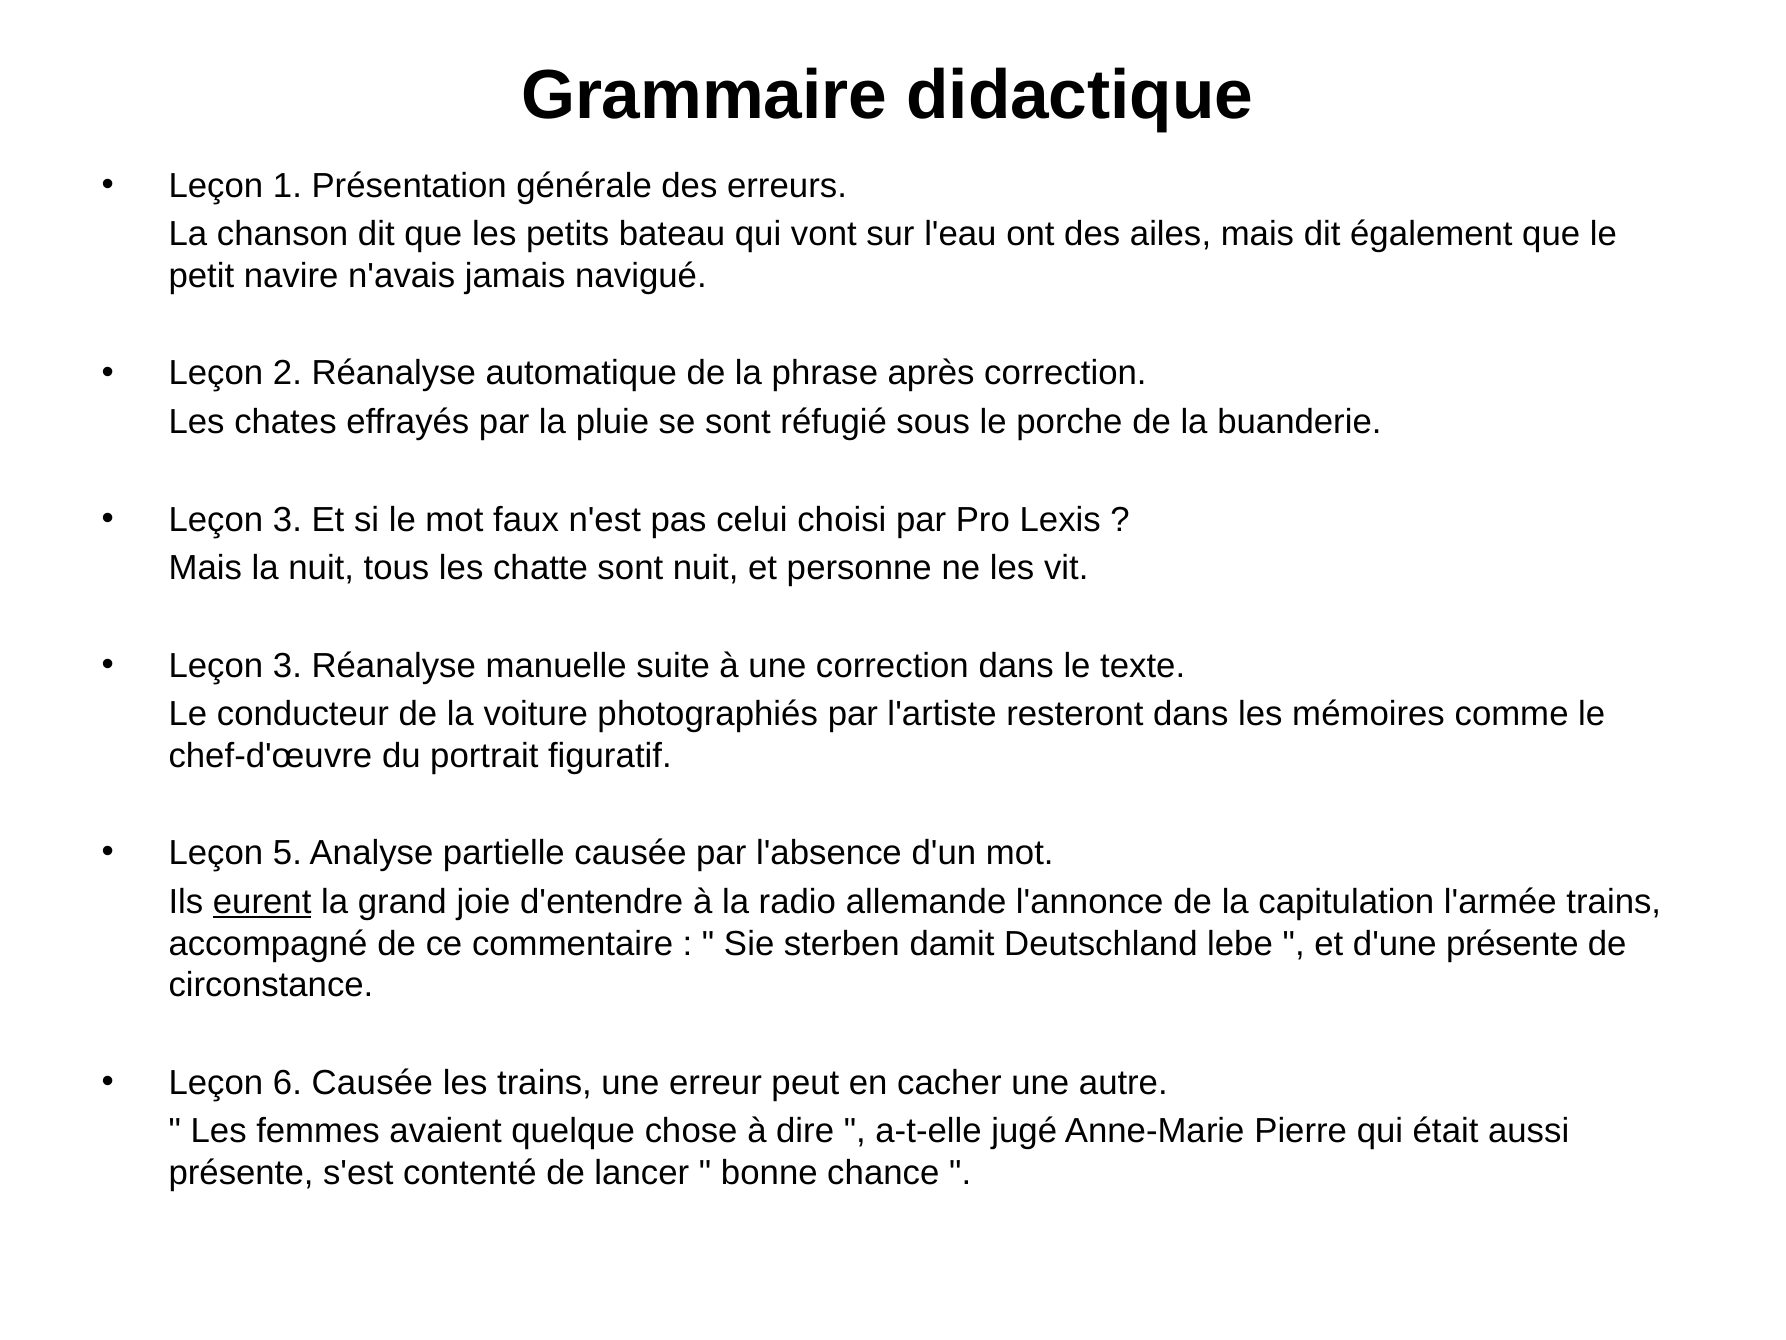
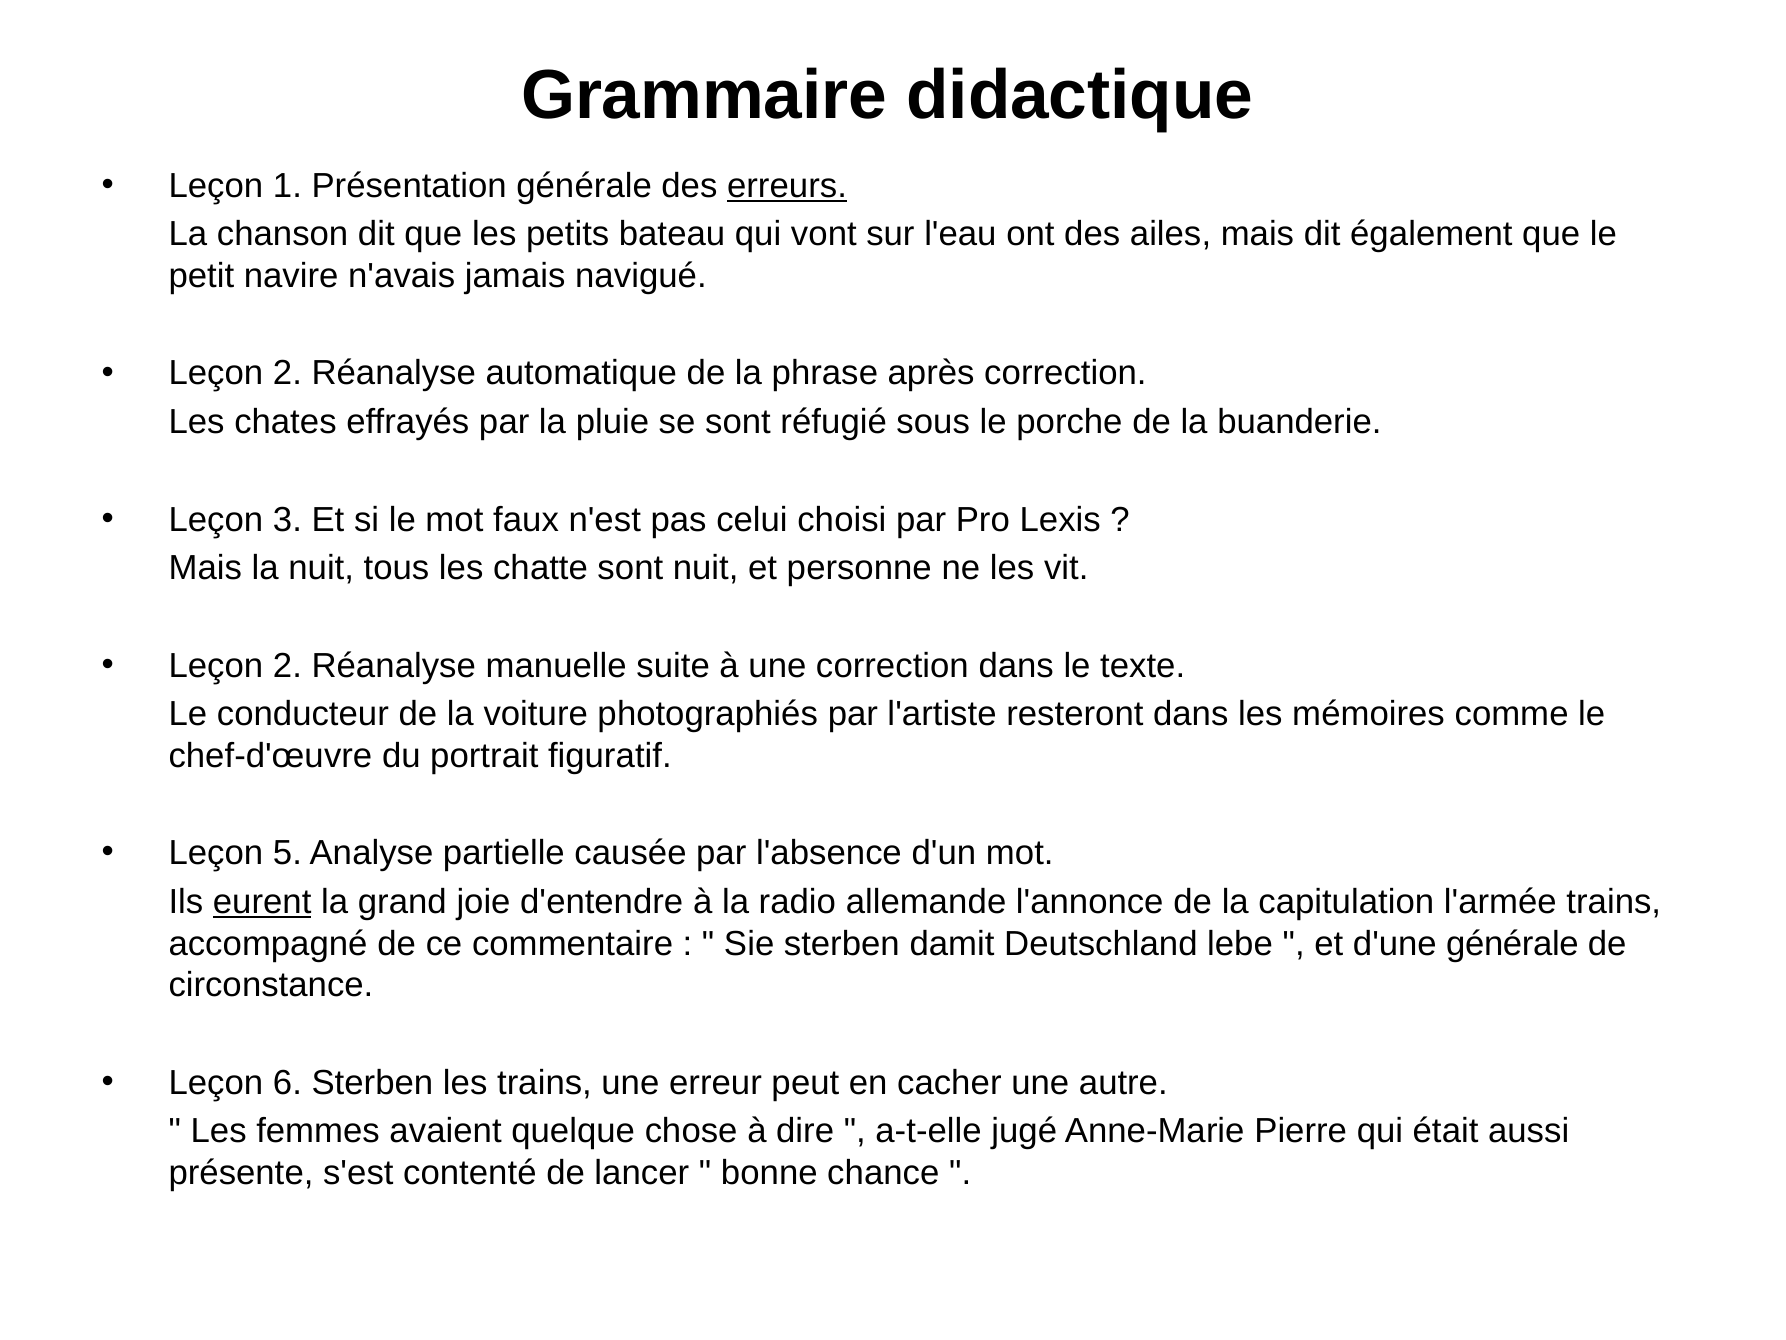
erreurs underline: none -> present
3 at (287, 665): 3 -> 2
d'une présente: présente -> générale
6 Causée: Causée -> Sterben
